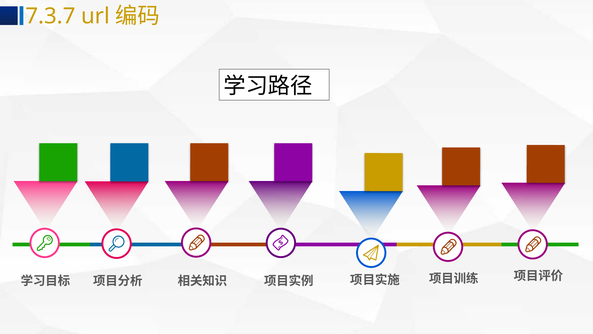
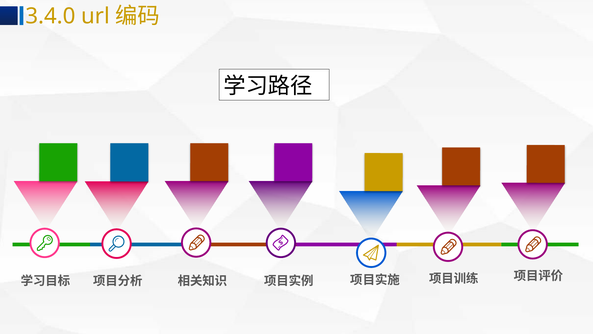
7.3.7: 7.3.7 -> 3.4.0
